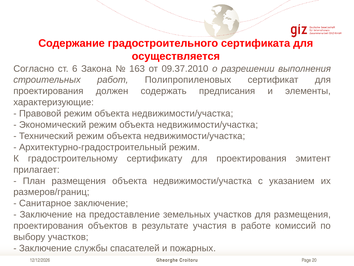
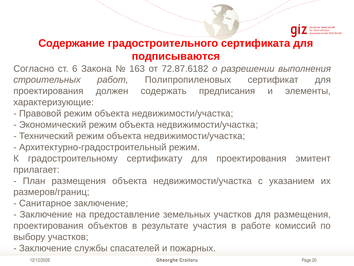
осуществляется: осуществляется -> подписываются
09.37.2010: 09.37.2010 -> 72.87.6182
